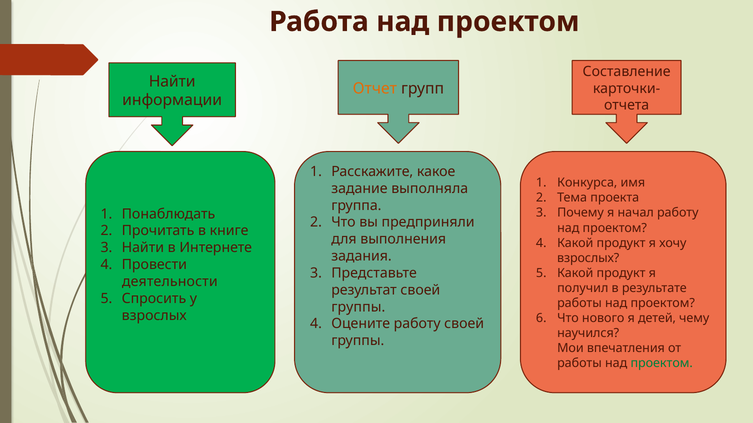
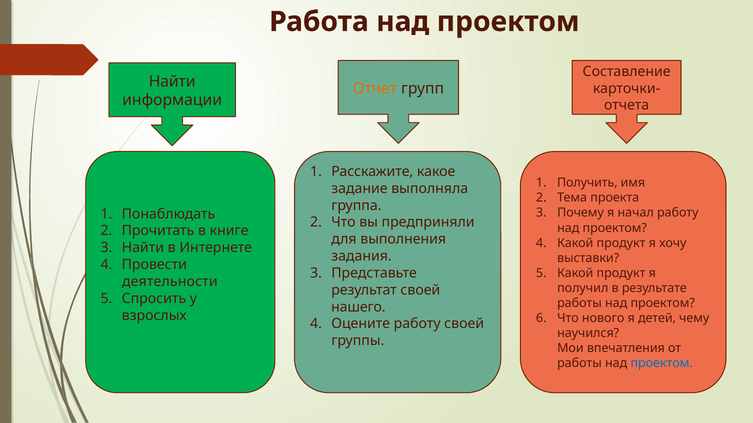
Конкурса: Конкурса -> Получить
взрослых at (588, 258): взрослых -> выставки
группы at (358, 307): группы -> нашего
проектом at (662, 364) colour: green -> blue
